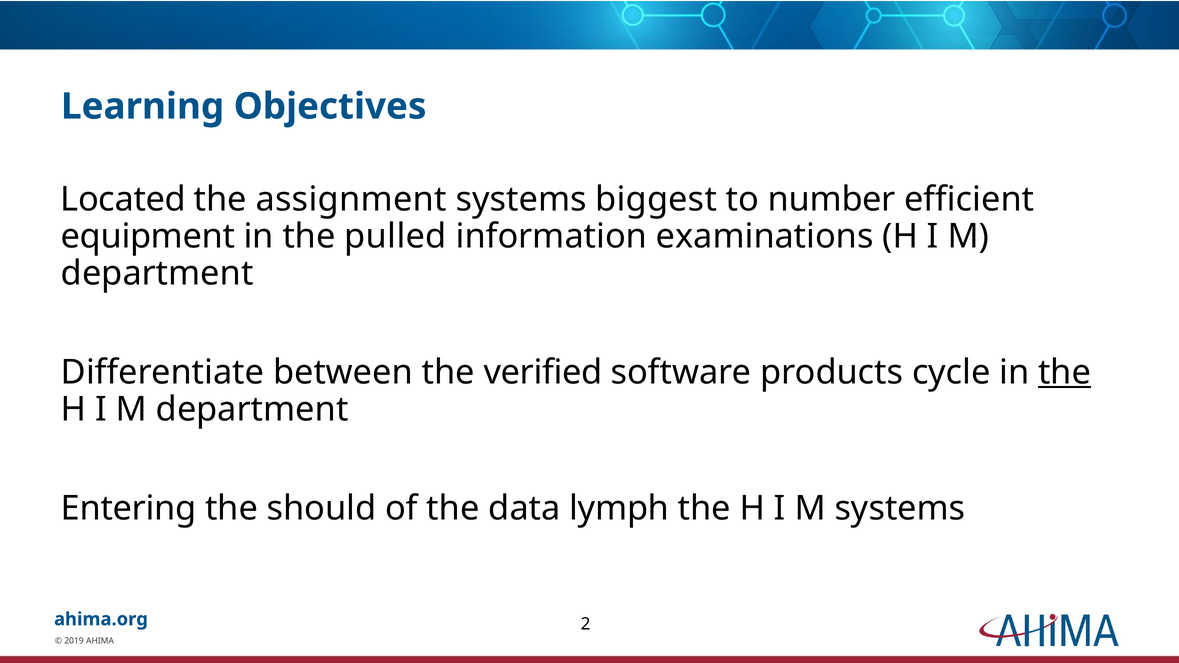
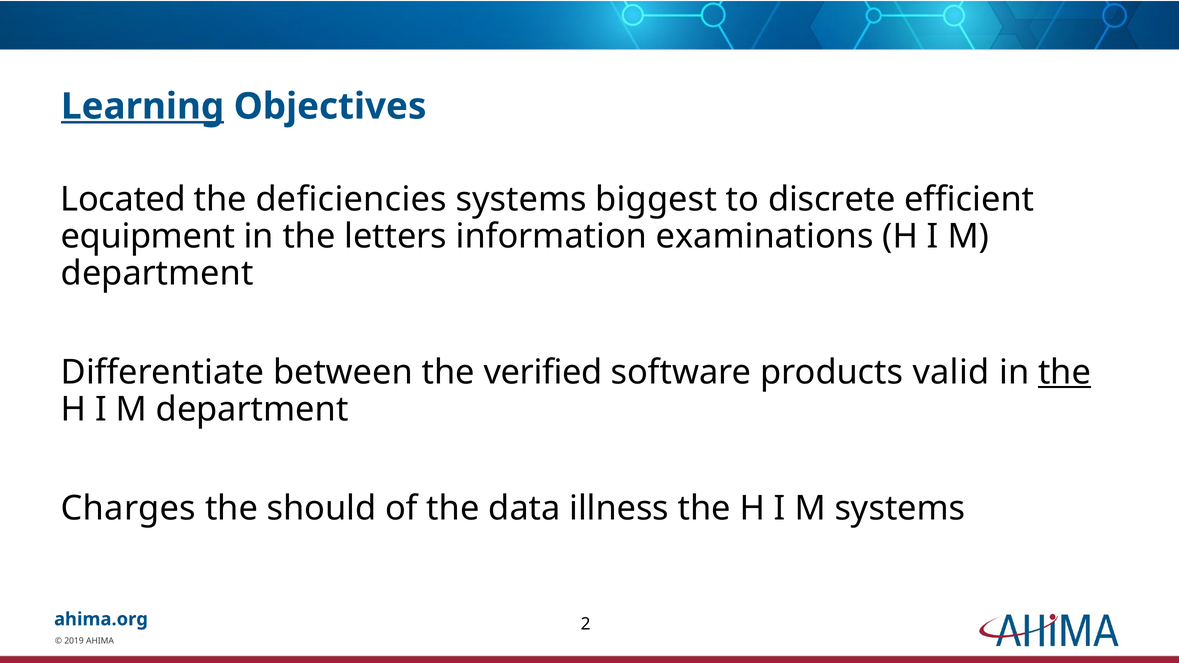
Learning underline: none -> present
assignment: assignment -> deficiencies
number: number -> discrete
pulled: pulled -> letters
cycle: cycle -> valid
Entering: Entering -> Charges
lymph: lymph -> illness
